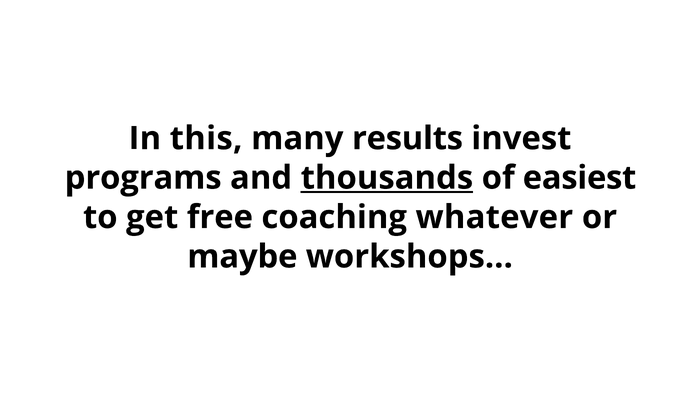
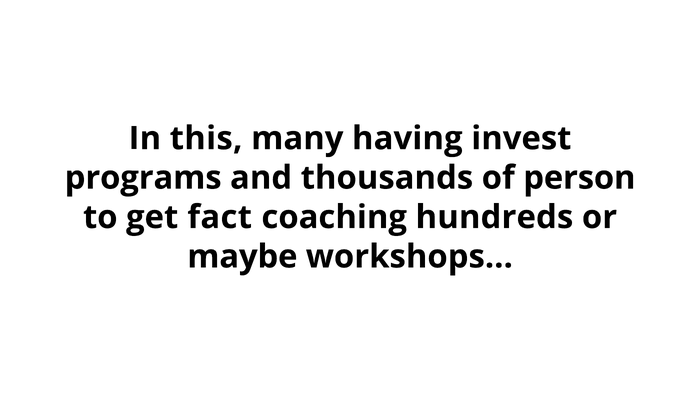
results: results -> having
thousands underline: present -> none
easiest: easiest -> person
free: free -> fact
whatever: whatever -> hundreds
